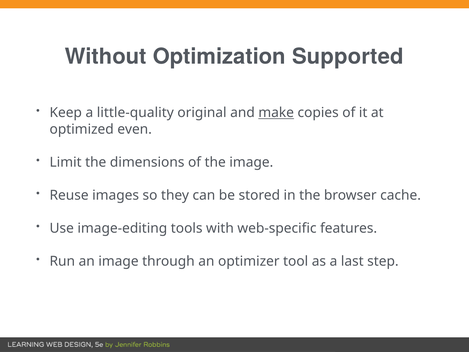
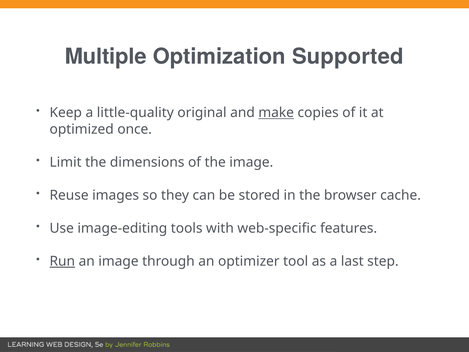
Without: Without -> Multiple
even: even -> once
Run underline: none -> present
